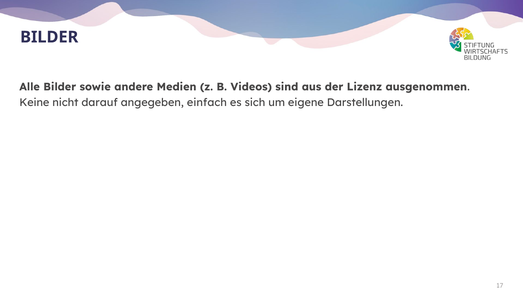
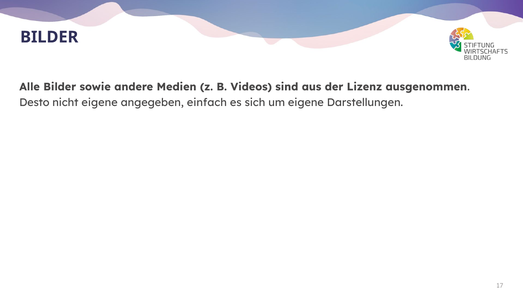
Keine: Keine -> Desto
nicht darauf: darauf -> eigene
